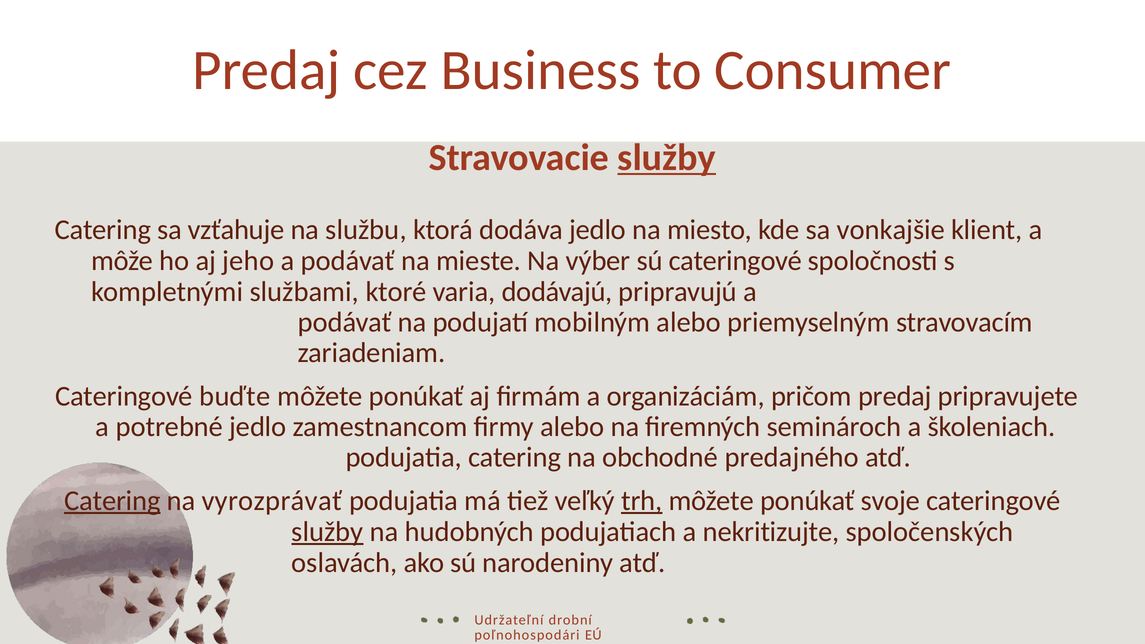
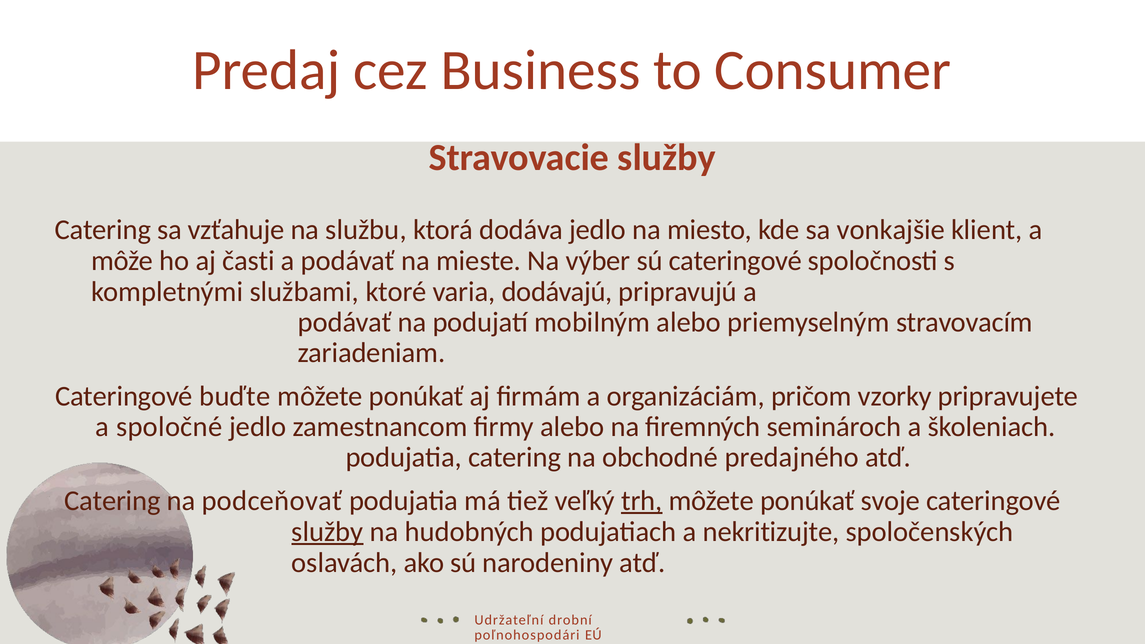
služby at (667, 158) underline: present -> none
jeho: jeho -> časti
pričom predaj: predaj -> vzorky
potrebné: potrebné -> spoločné
Catering at (112, 501) underline: present -> none
vyrozprávať: vyrozprávať -> podceňovať
